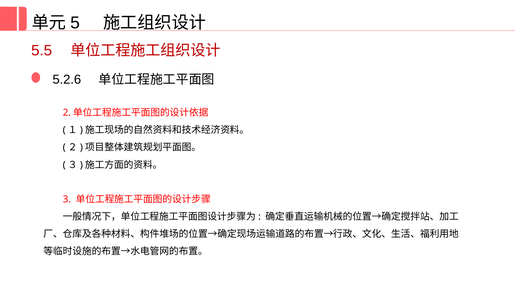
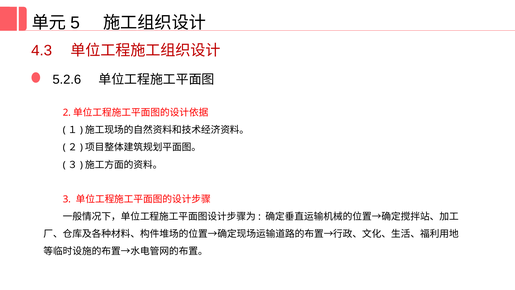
5.5: 5.5 -> 4.3
